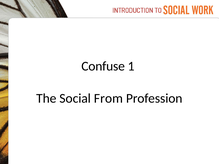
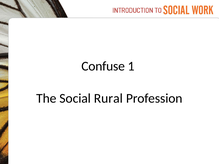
From: From -> Rural
